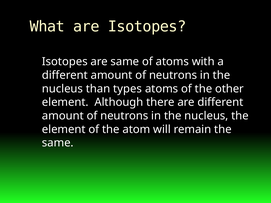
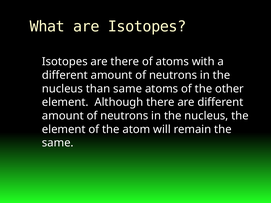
are same: same -> there
than types: types -> same
